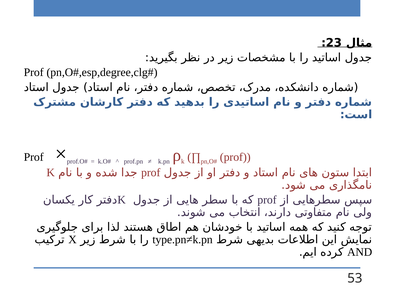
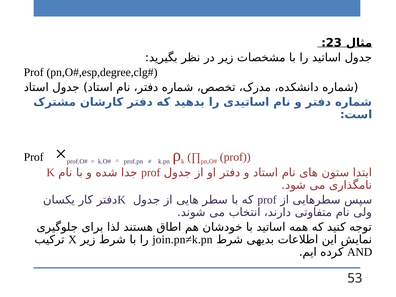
type.pn≠k.pn: type.pn≠k.pn -> join.pn≠k.pn
